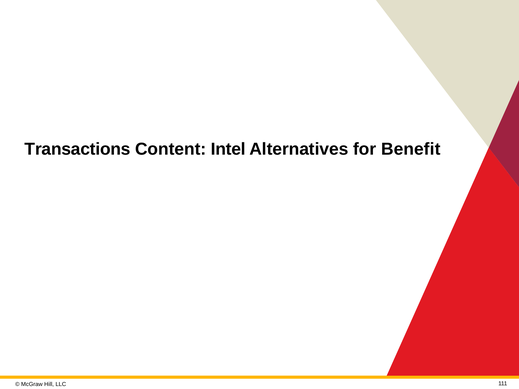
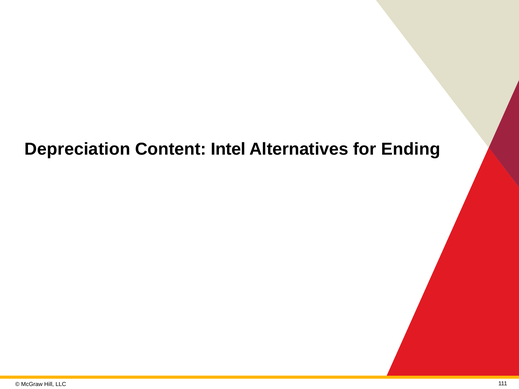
Transactions: Transactions -> Depreciation
Benefit: Benefit -> Ending
